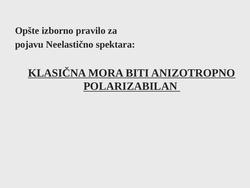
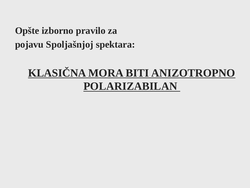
Neelastično: Neelastično -> Spoljašnjoj
